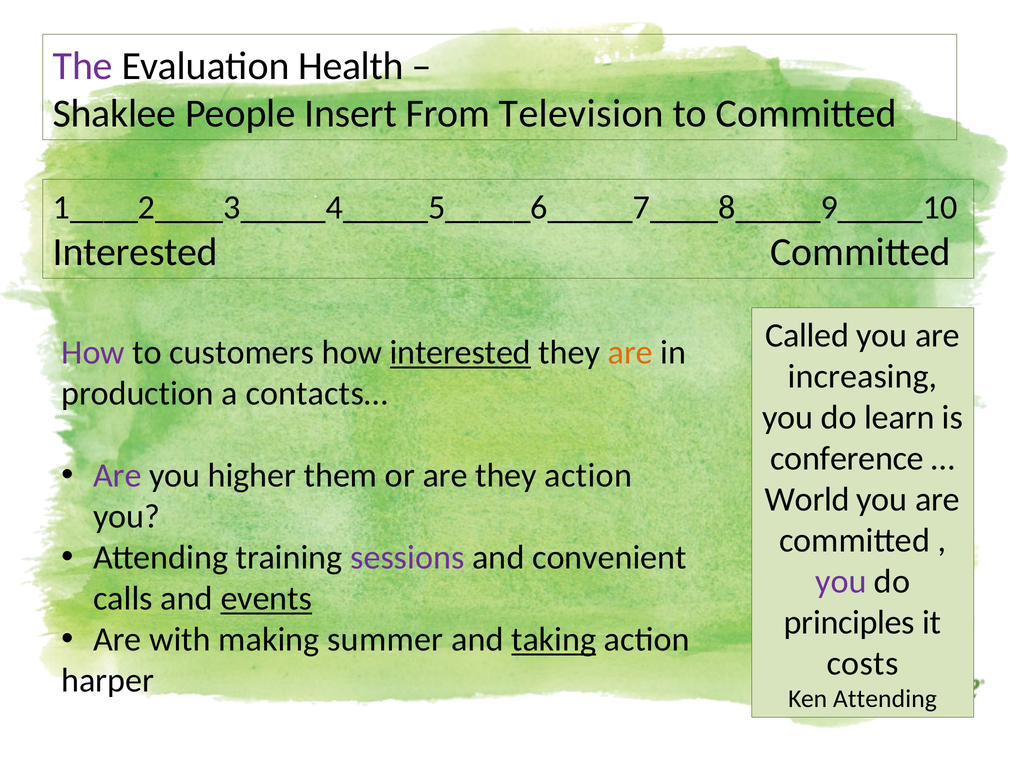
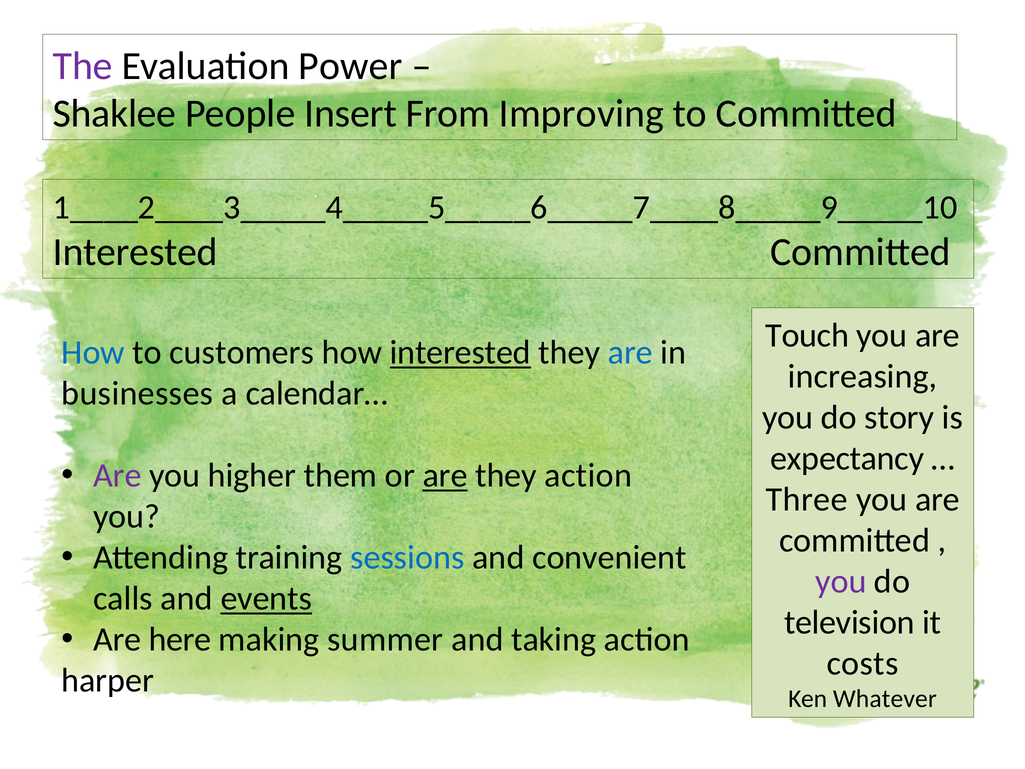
Health: Health -> Power
Television: Television -> Improving
Called: Called -> Touch
How at (93, 352) colour: purple -> blue
are at (630, 352) colour: orange -> blue
production: production -> businesses
contacts…: contacts… -> calendar…
learn: learn -> story
conference: conference -> expectancy
are at (445, 475) underline: none -> present
World: World -> Three
sessions colour: purple -> blue
principles: principles -> television
with: with -> here
taking underline: present -> none
Ken Attending: Attending -> Whatever
